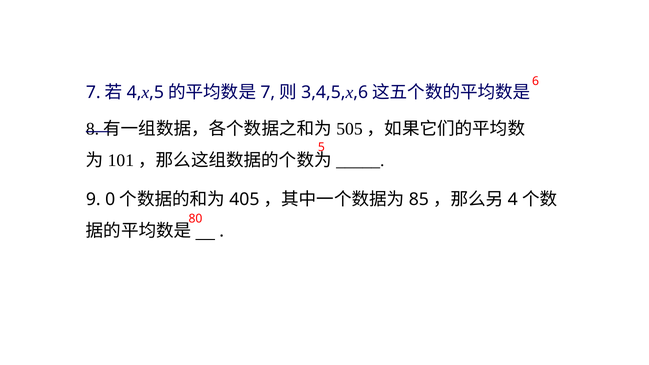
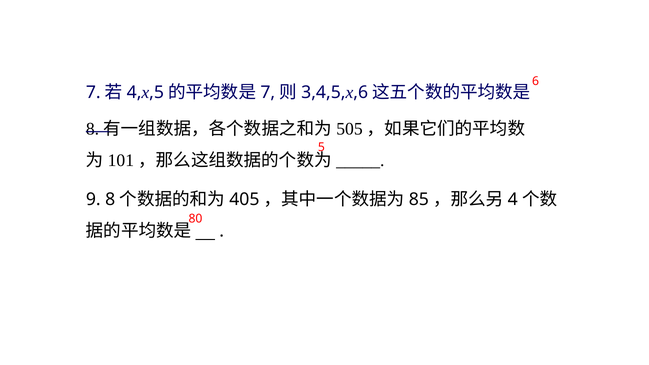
0: 0 -> 8
